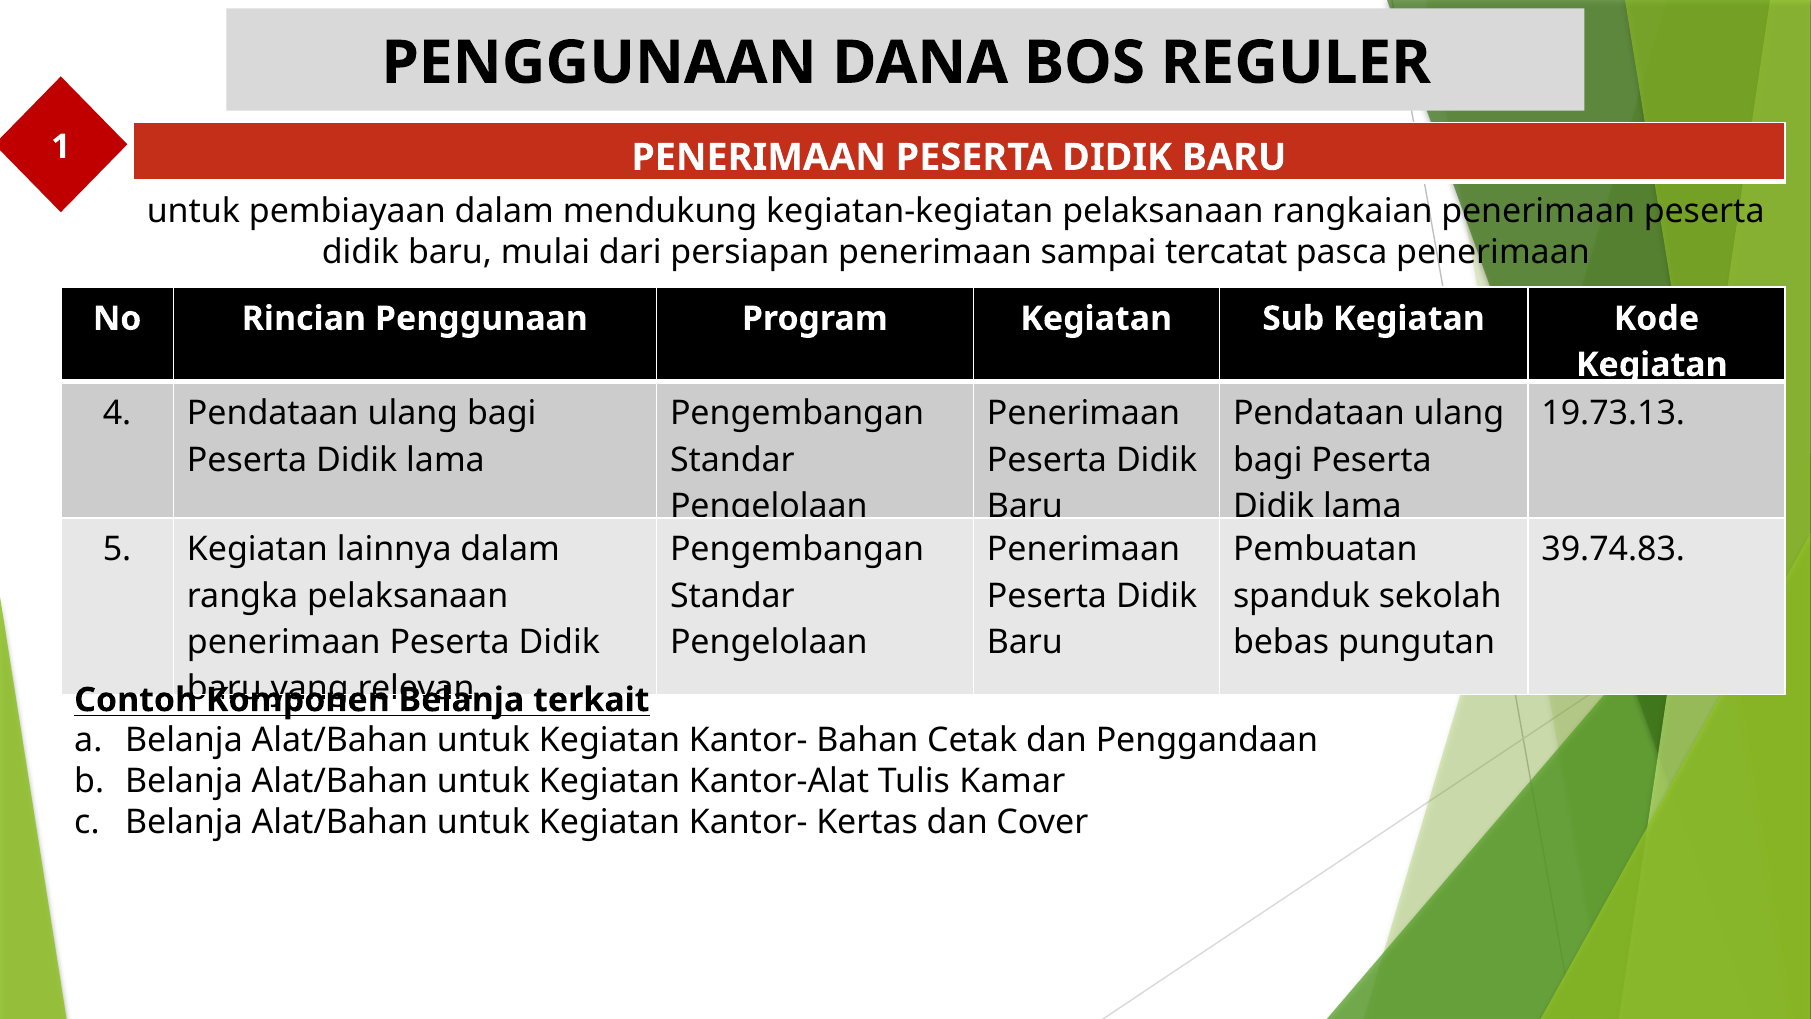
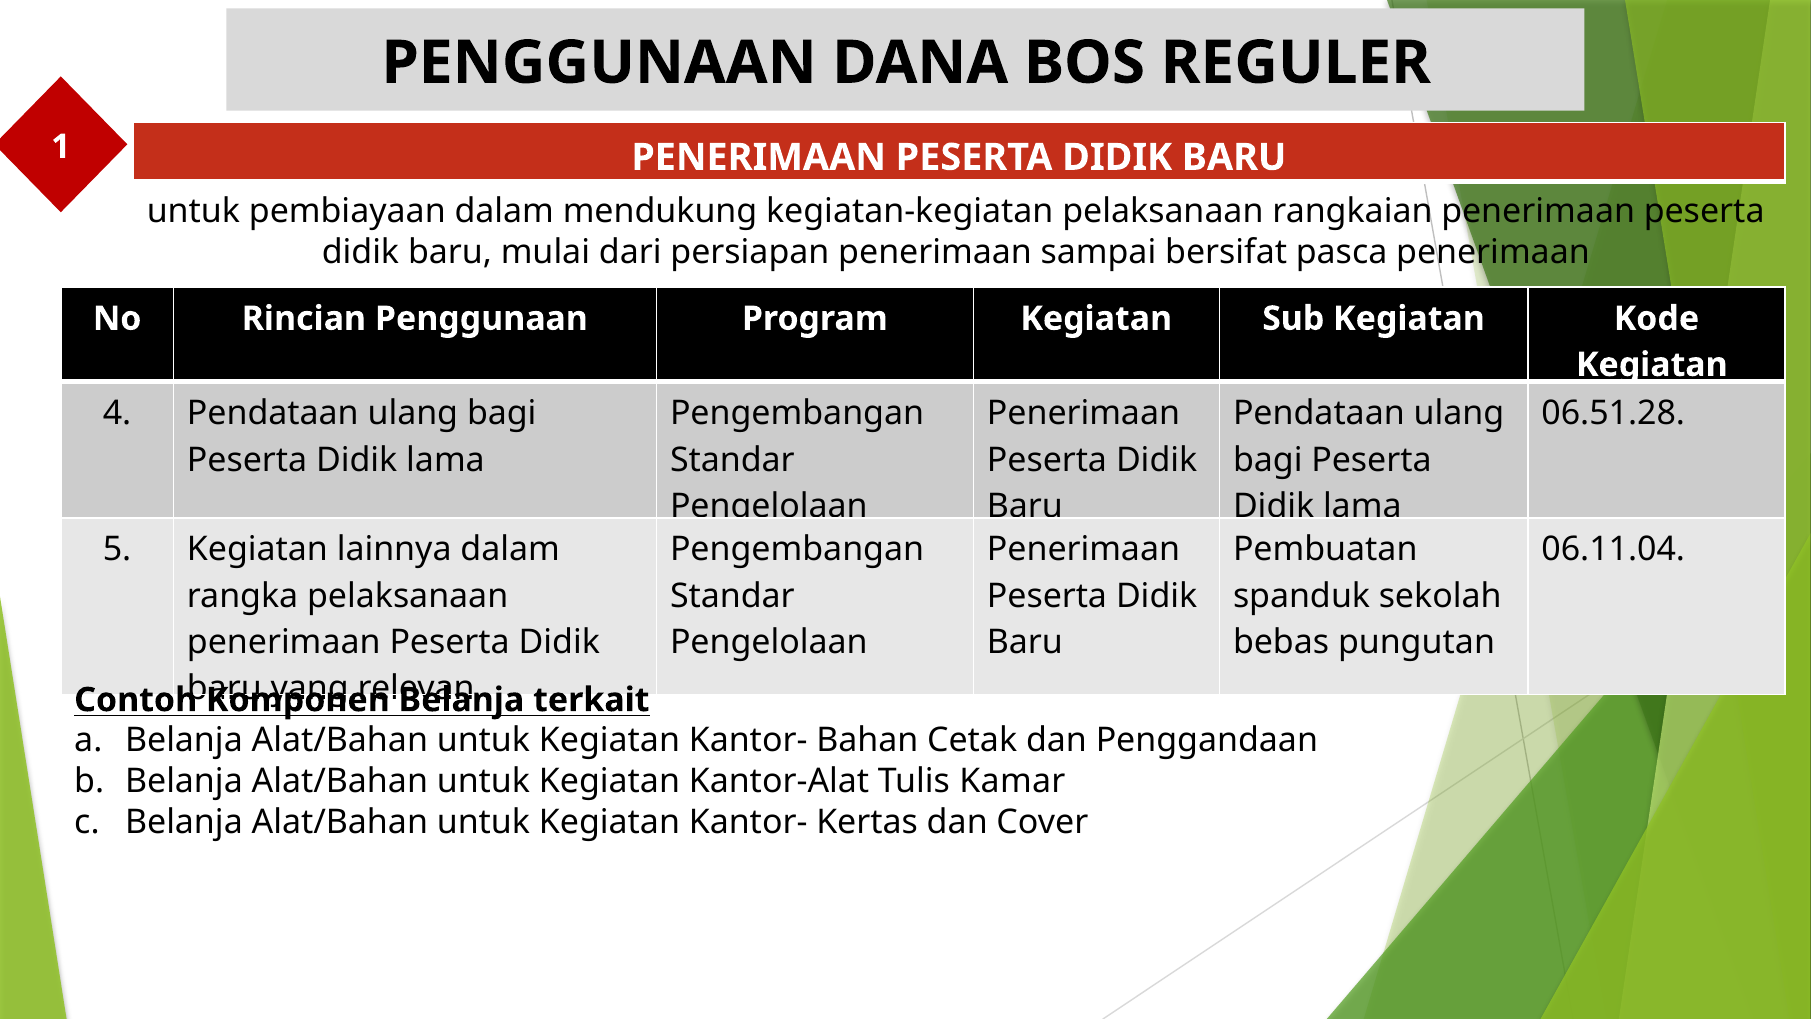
tercatat: tercatat -> bersifat
19.73.13: 19.73.13 -> 06.51.28
39.74.83: 39.74.83 -> 06.11.04
